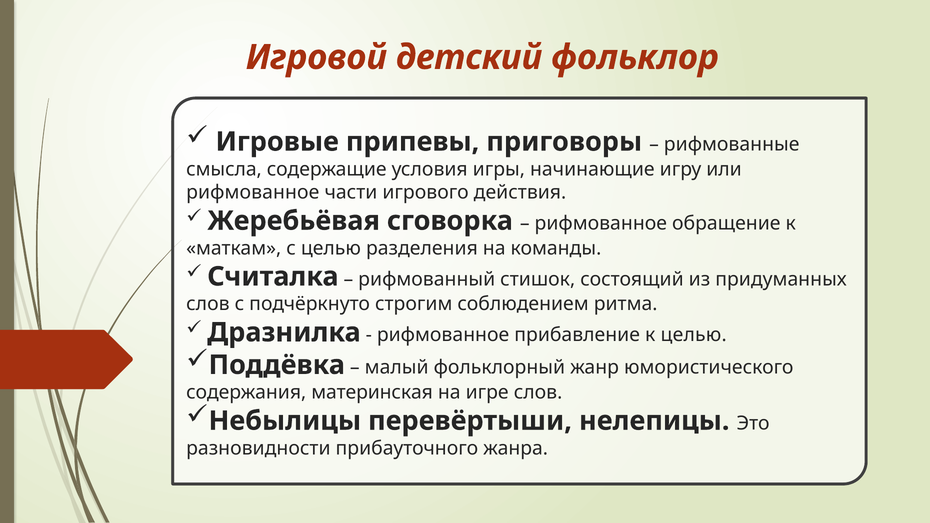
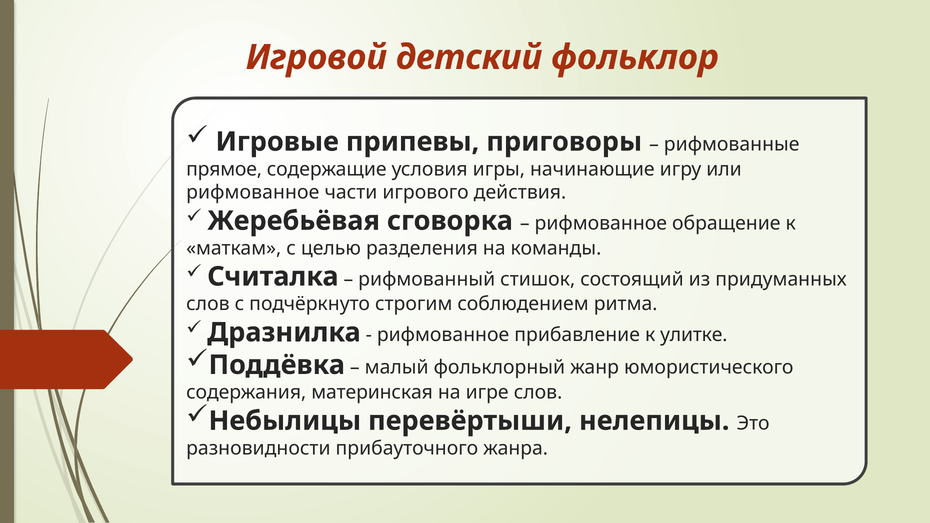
смысла: смысла -> прямое
к целью: целью -> улитке
